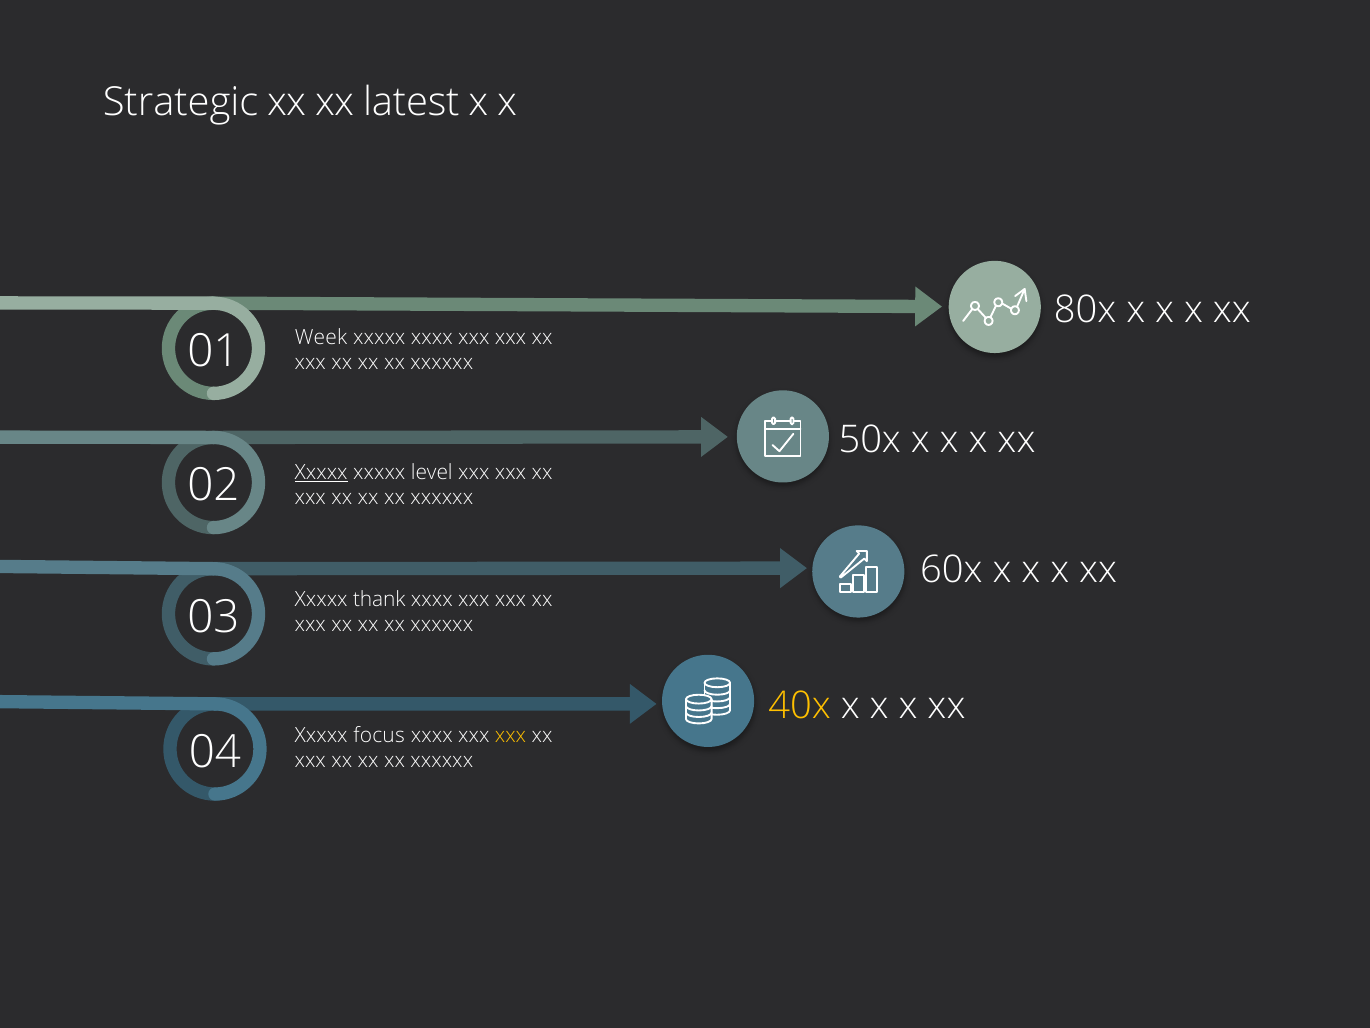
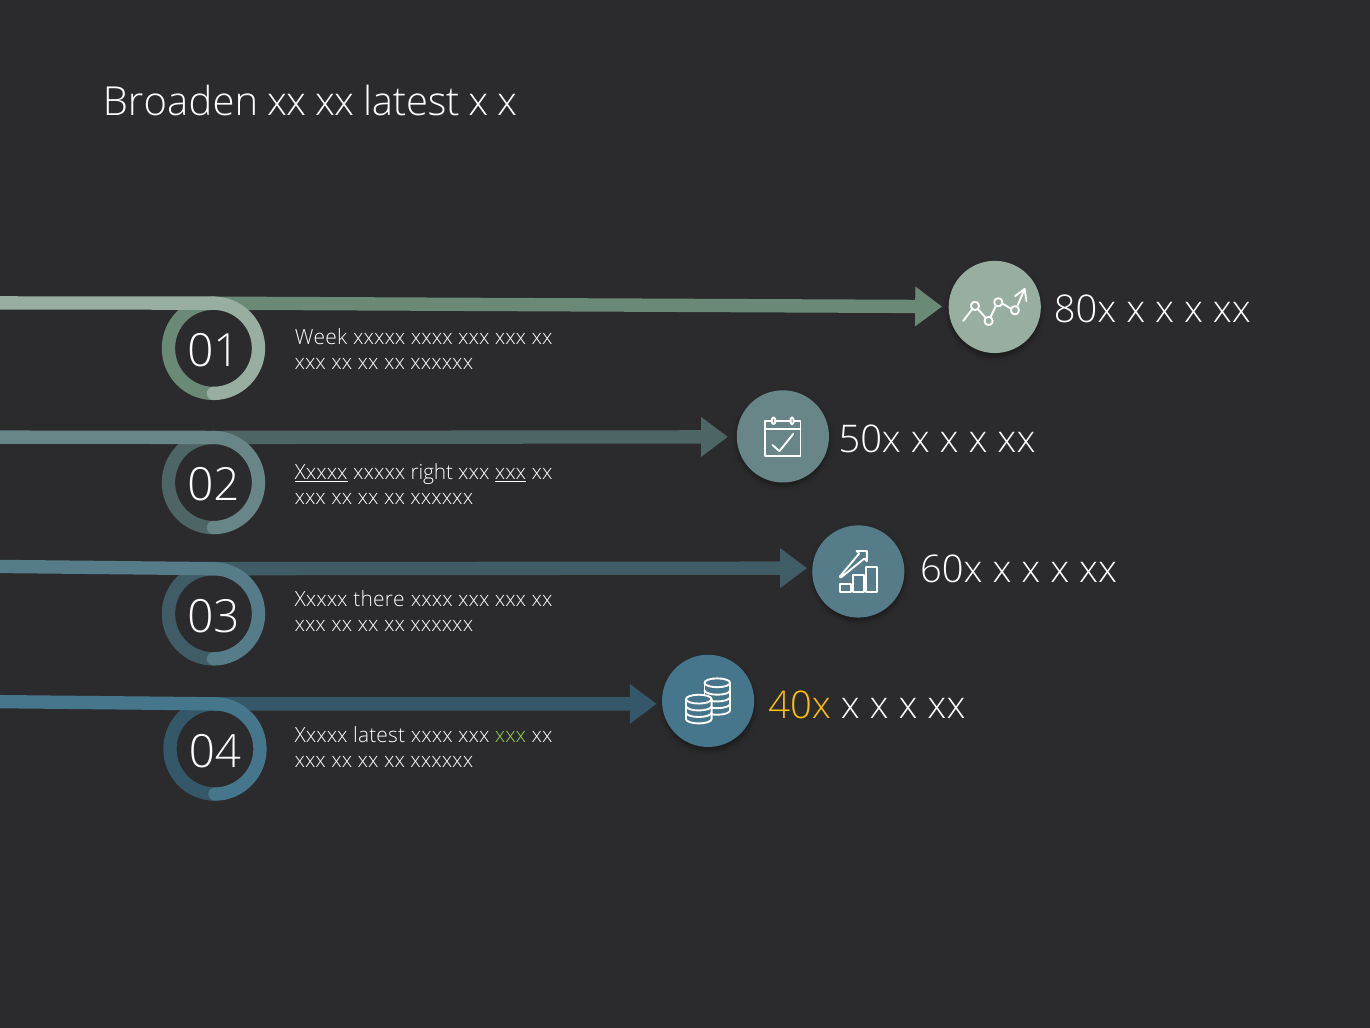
Strategic: Strategic -> Broaden
level: level -> right
xxx at (511, 472) underline: none -> present
thank: thank -> there
Xxxxx focus: focus -> latest
xxx at (511, 735) colour: yellow -> light green
